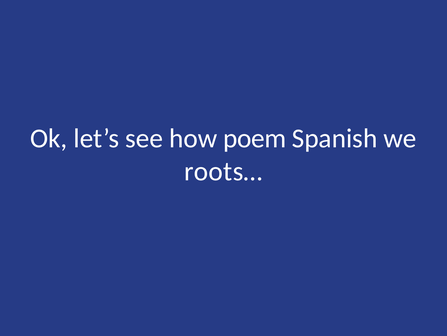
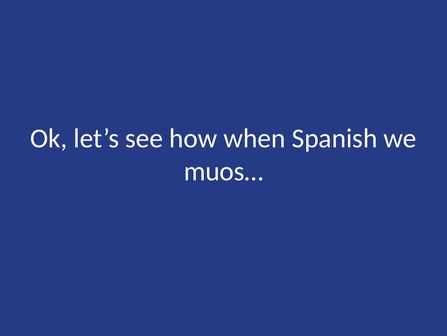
poem: poem -> when
roots…: roots… -> muos…
